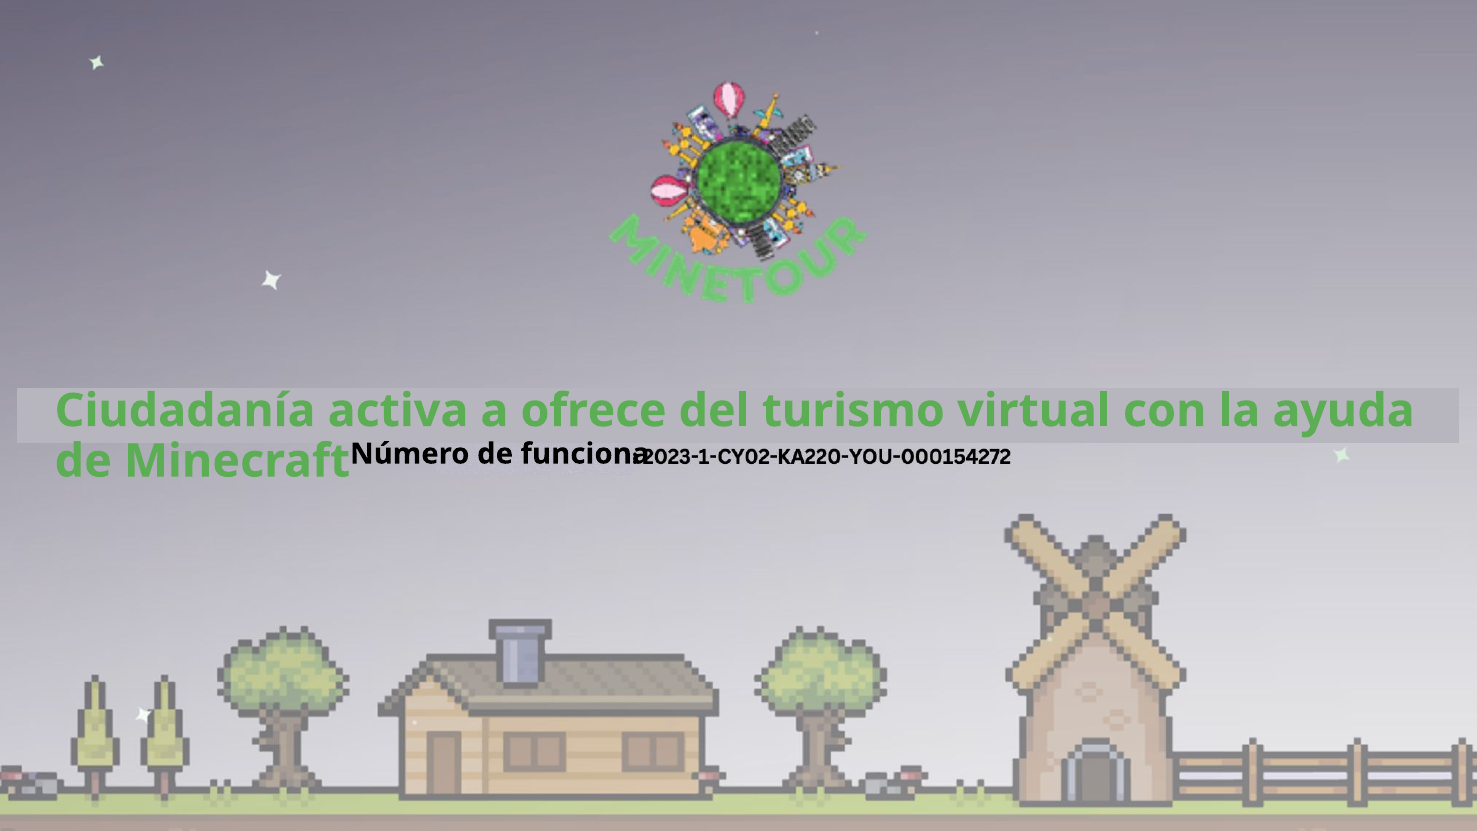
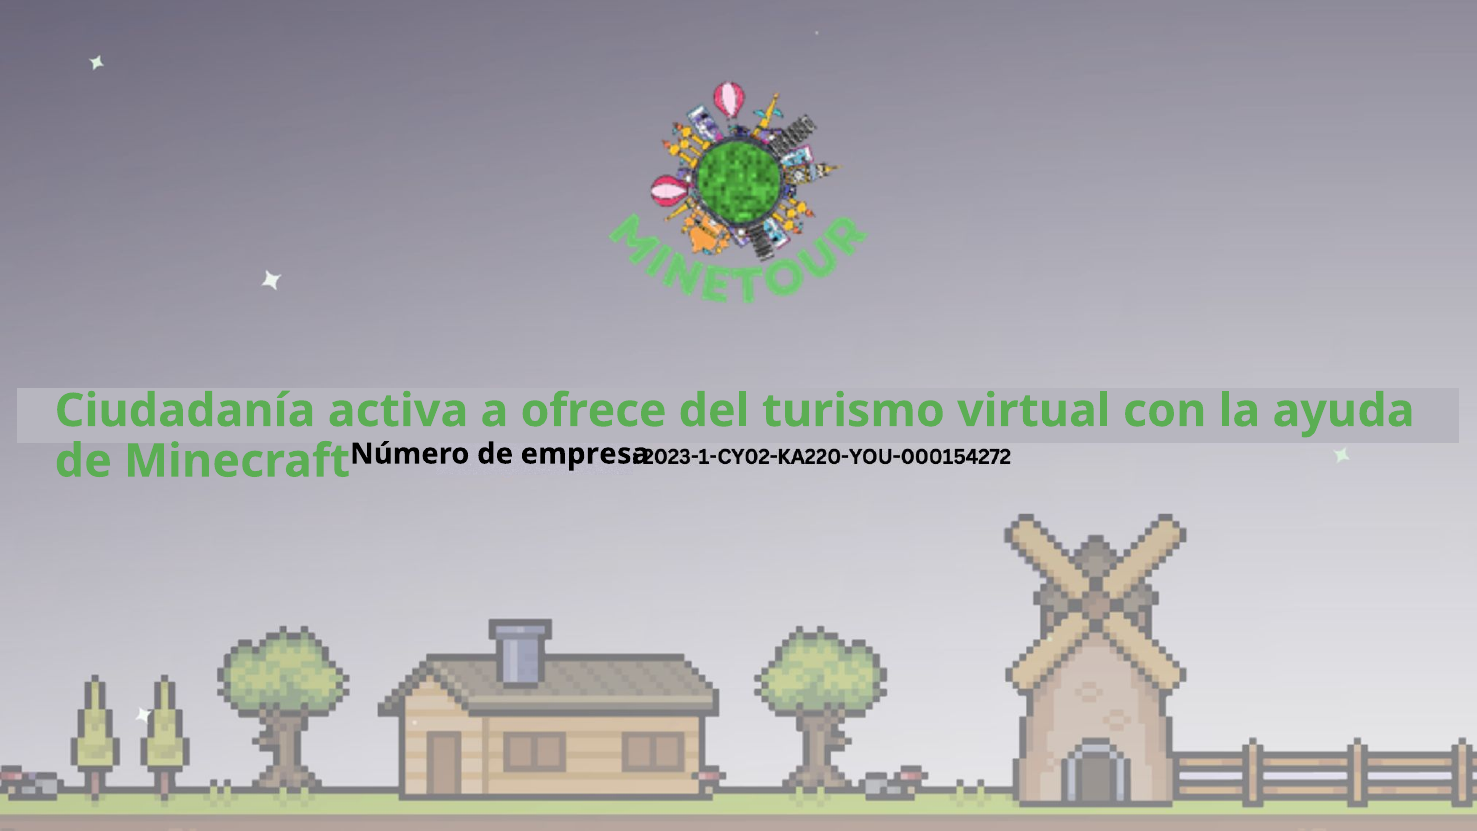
funciona: funciona -> empresa
